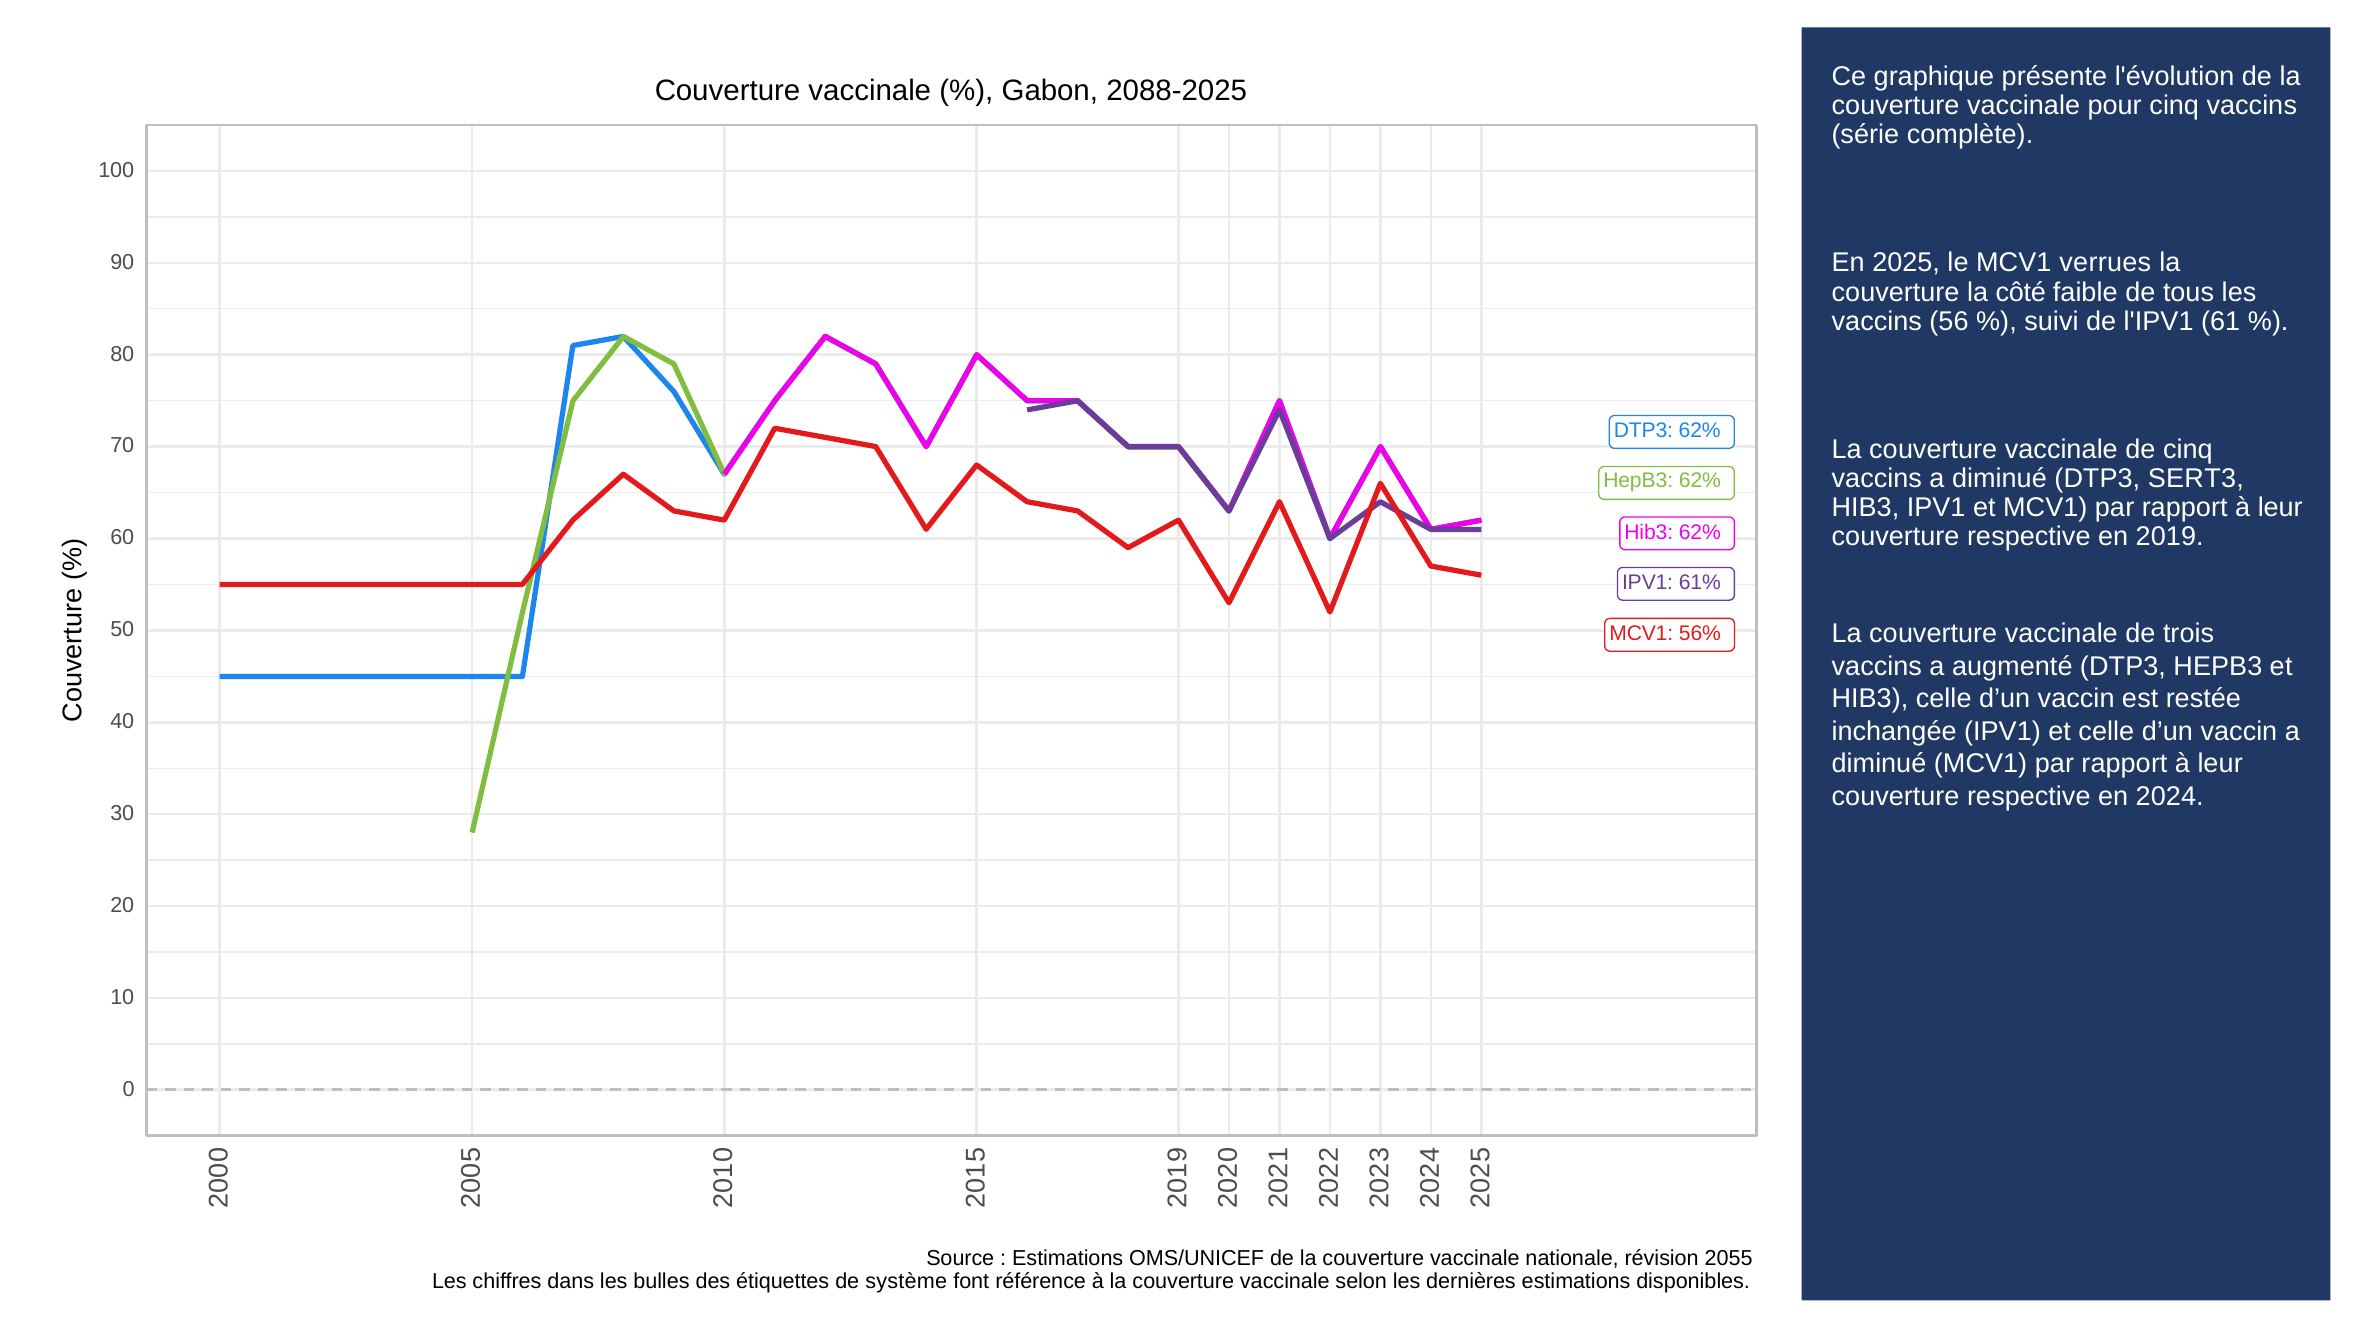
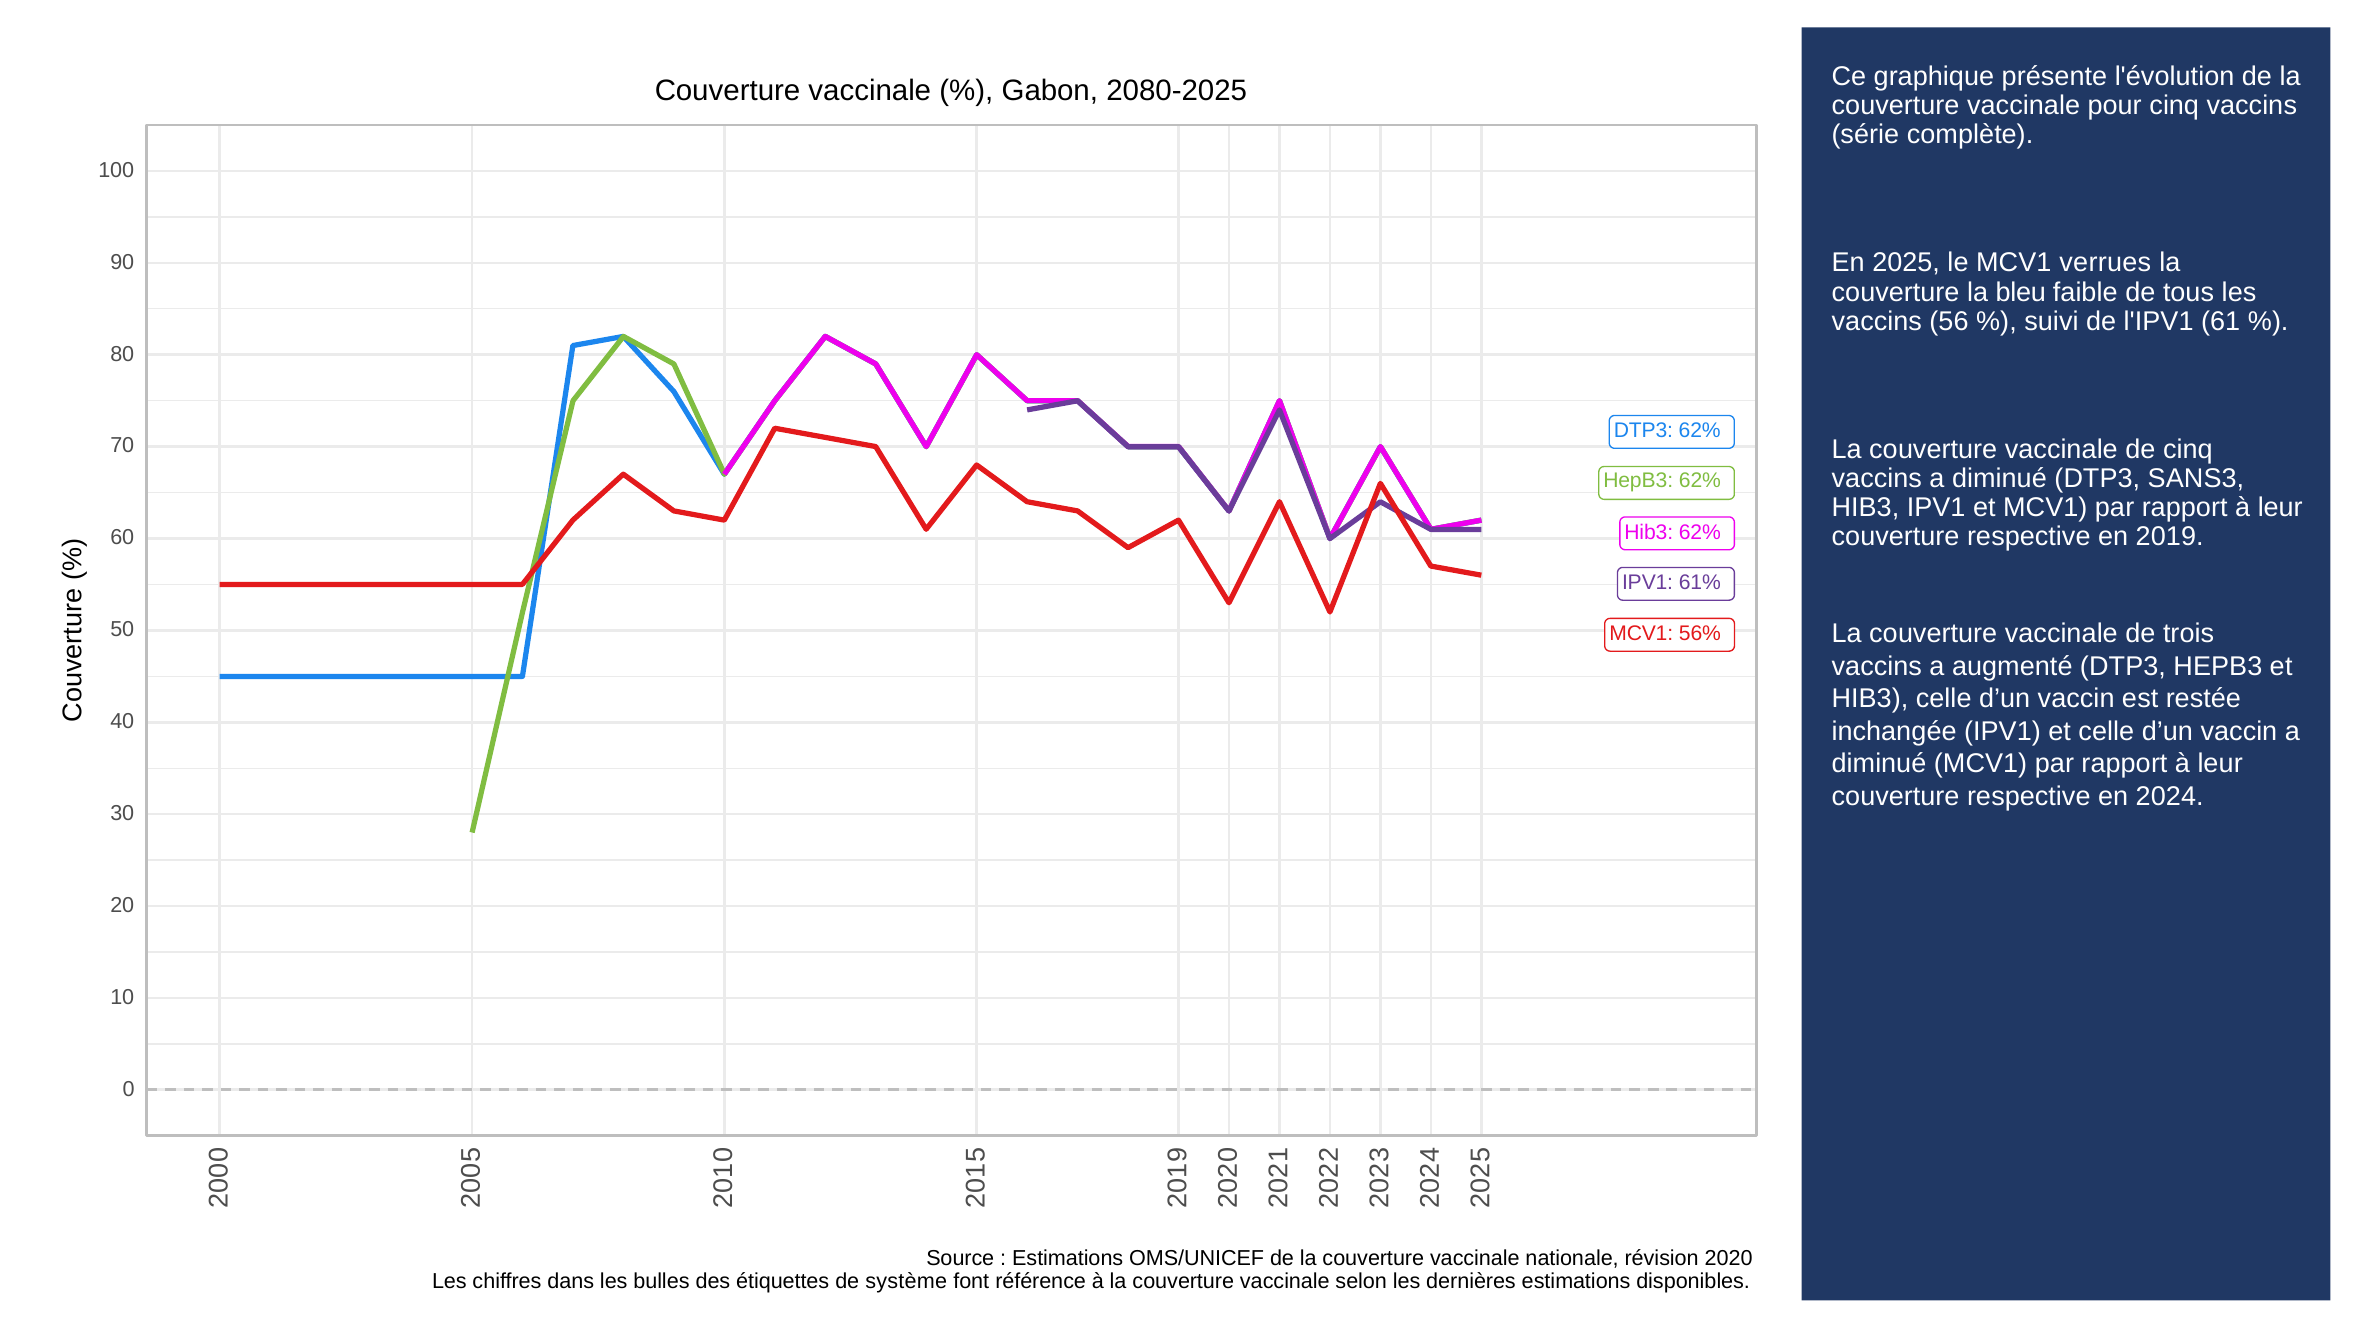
2088-2025: 2088-2025 -> 2080-2025
côté: côté -> bleu
SERT3: SERT3 -> SANS3
2055: 2055 -> 2020
